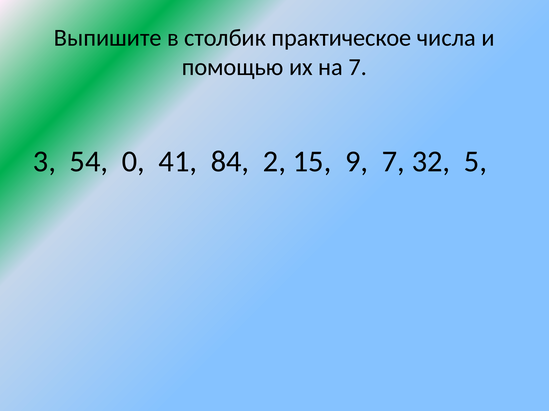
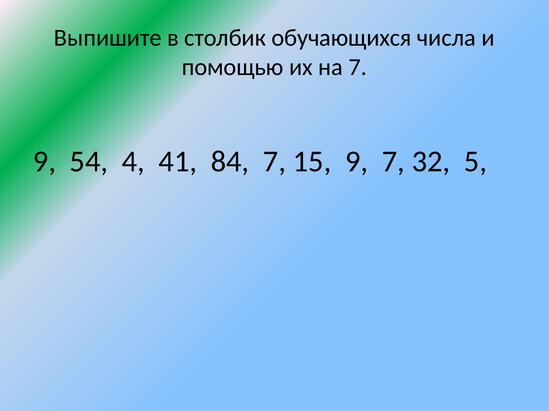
практическое: практическое -> обучающихся
3 at (44, 162): 3 -> 9
0: 0 -> 4
84 2: 2 -> 7
